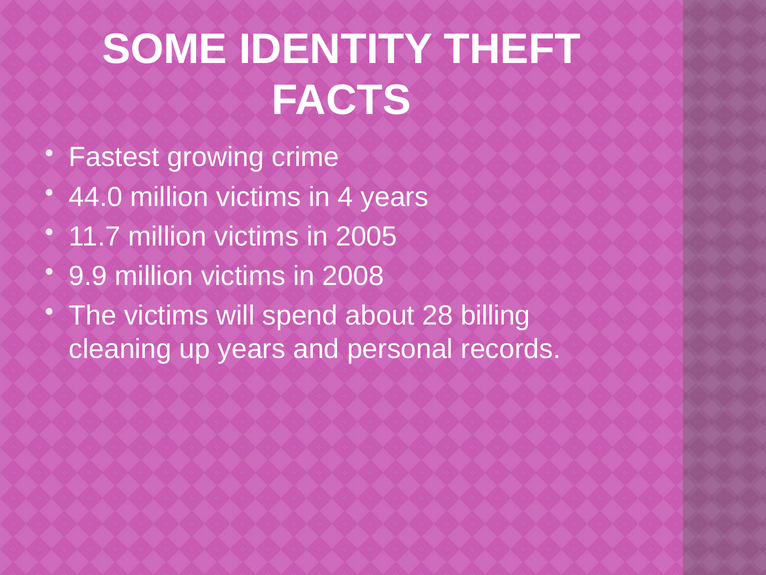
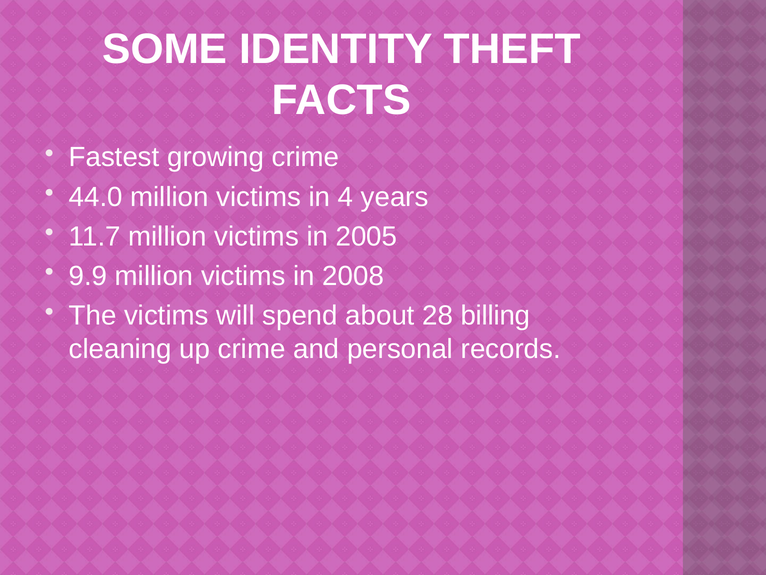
up years: years -> crime
